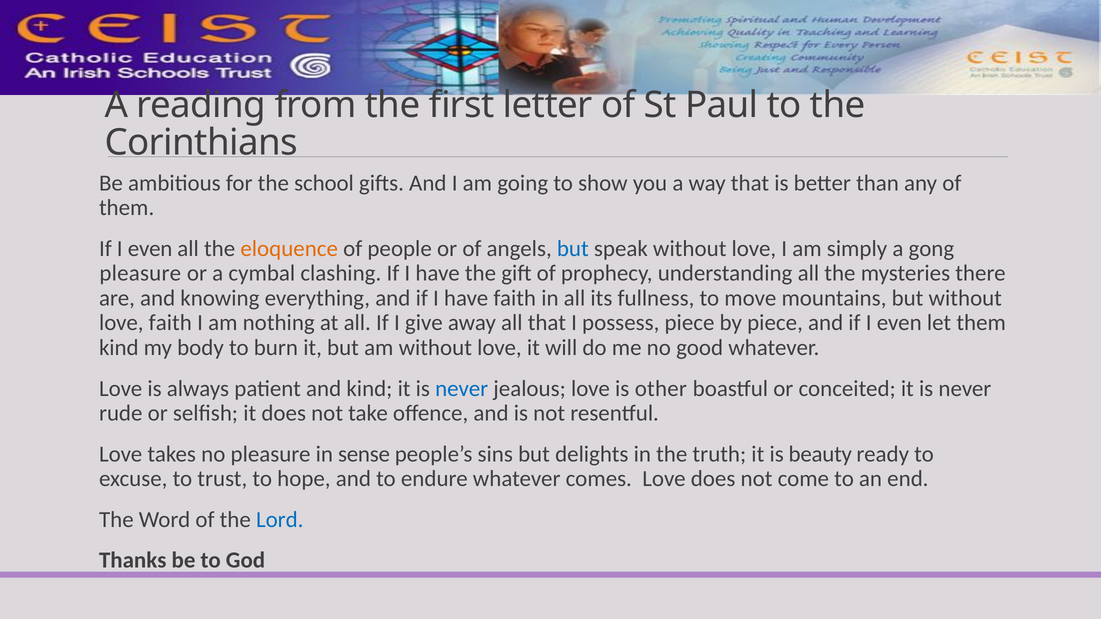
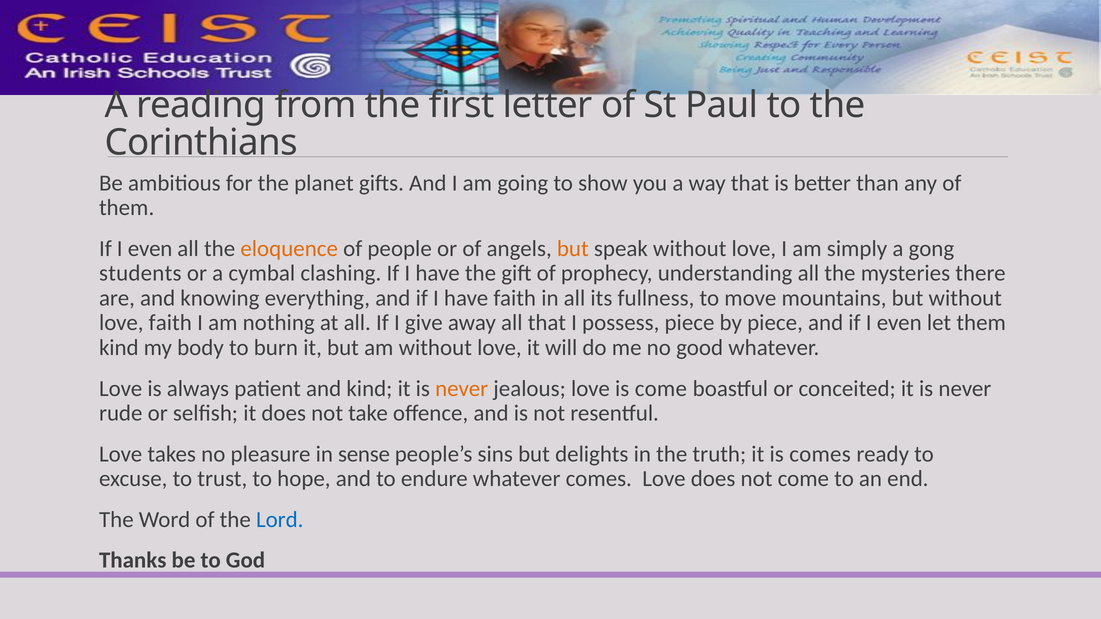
school: school -> planet
but at (573, 249) colour: blue -> orange
pleasure at (140, 274): pleasure -> students
never at (462, 389) colour: blue -> orange
is other: other -> come
is beauty: beauty -> comes
